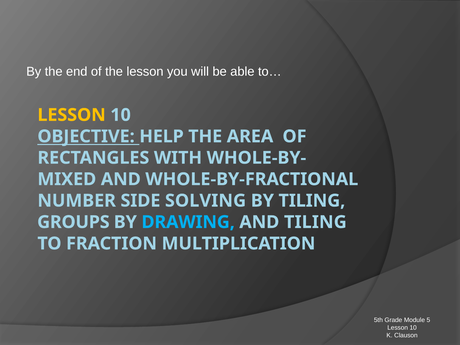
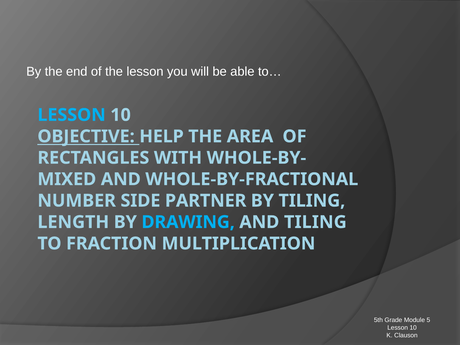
LESSON at (72, 115) colour: yellow -> light blue
SOLVING: SOLVING -> PARTNER
GROUPS: GROUPS -> LENGTH
